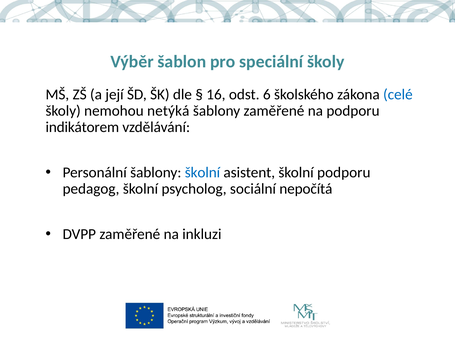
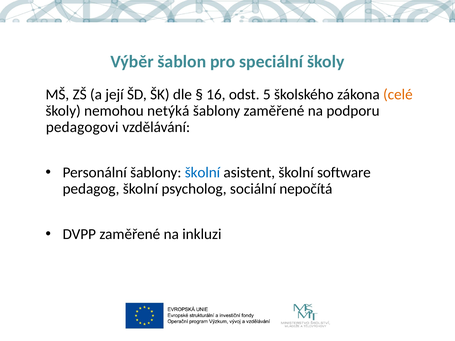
6: 6 -> 5
celé colour: blue -> orange
indikátorem: indikátorem -> pedagogovi
školní podporu: podporu -> software
